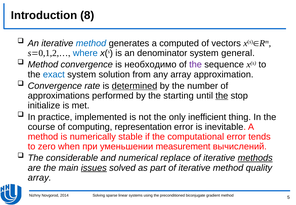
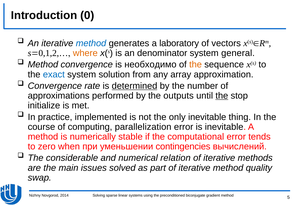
8: 8 -> 0
computed: computed -> laboratory
where colour: blue -> orange
the at (196, 65) colour: purple -> orange
starting: starting -> outputs
only inefficient: inefficient -> inevitable
representation: representation -> parallelization
measurement: measurement -> contingencies
replace: replace -> relation
methods underline: present -> none
issues underline: present -> none
array at (40, 178): array -> swap
